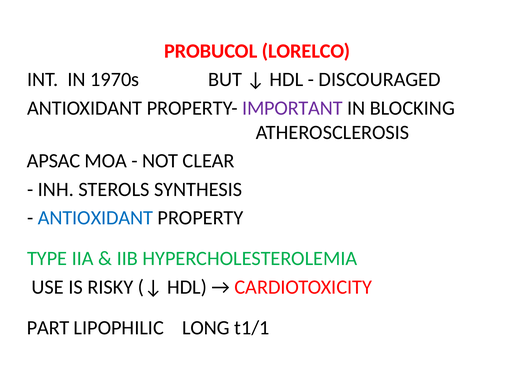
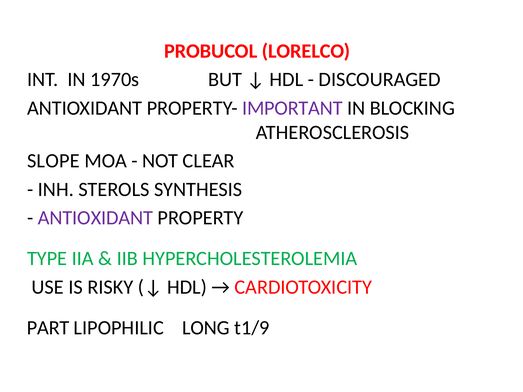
APSAC: APSAC -> SLOPE
ANTIOXIDANT at (95, 218) colour: blue -> purple
t1/1: t1/1 -> t1/9
